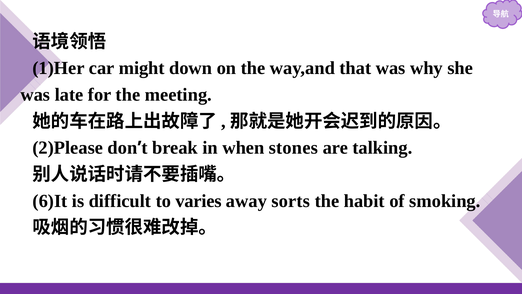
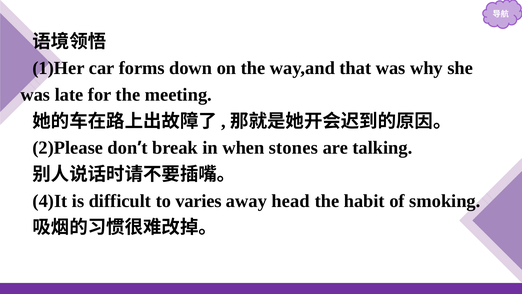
might: might -> forms
6)It: 6)It -> 4)It
sorts: sorts -> head
